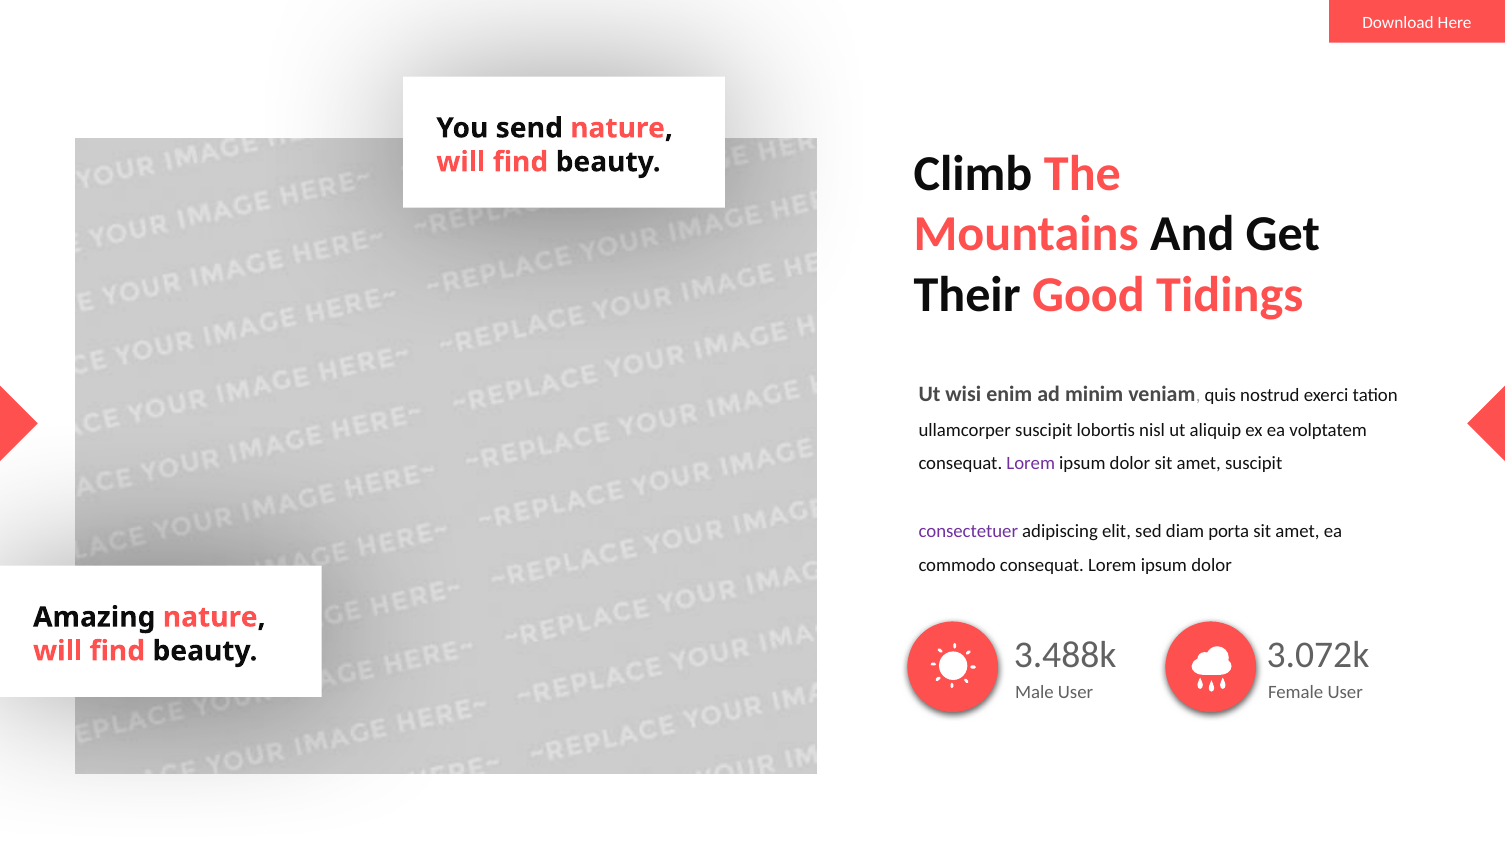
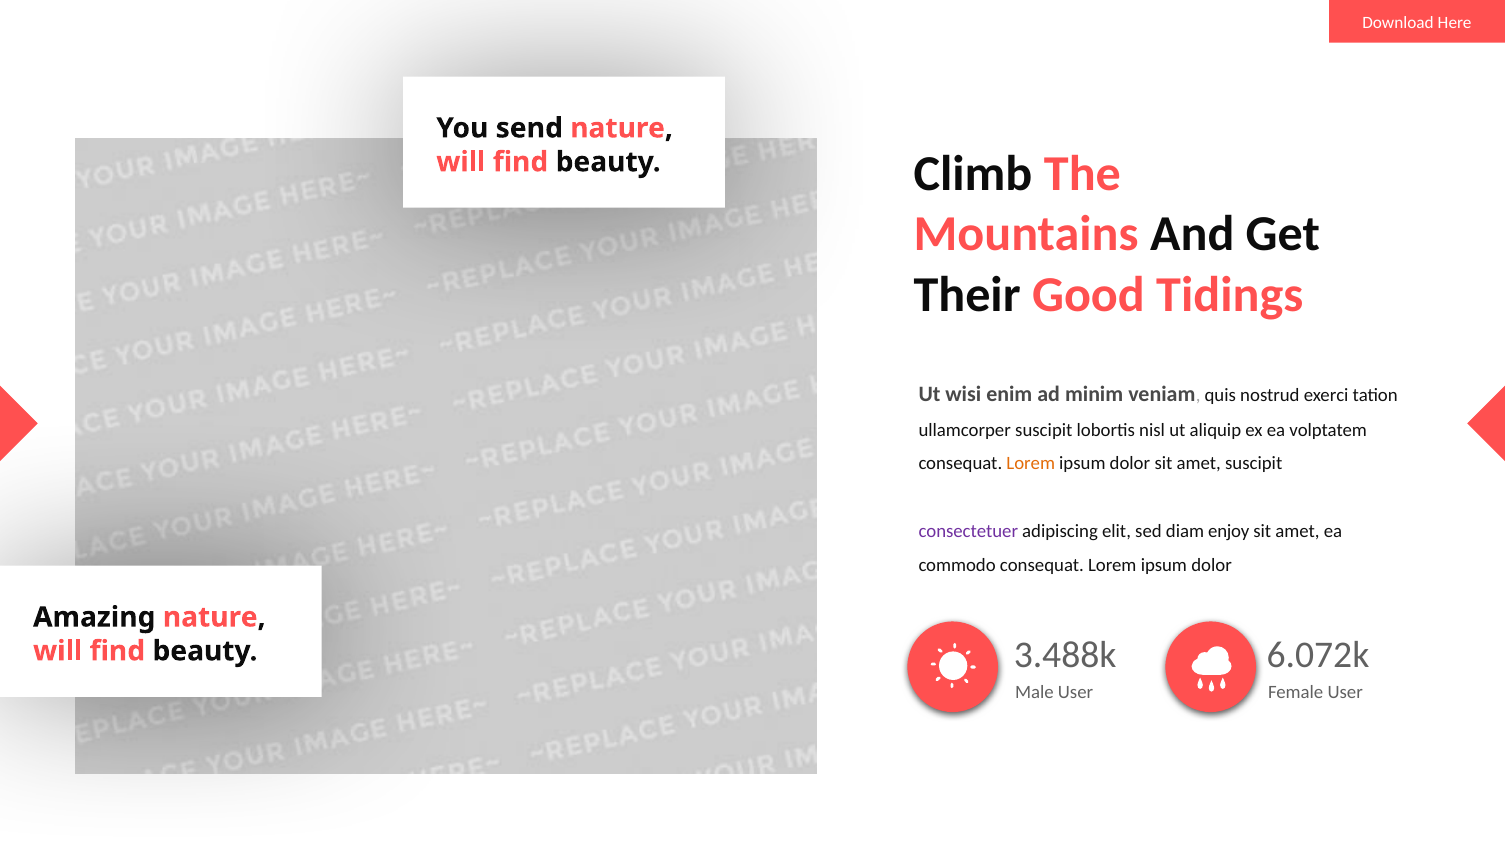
Lorem at (1031, 463) colour: purple -> orange
porta: porta -> enjoy
3.072k: 3.072k -> 6.072k
